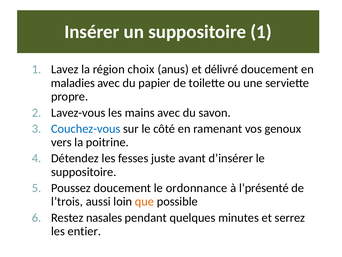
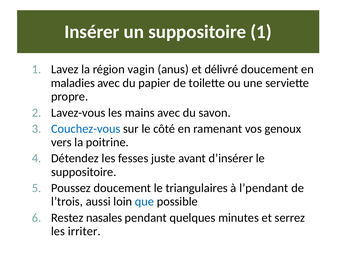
choix: choix -> vagin
ordonnance: ordonnance -> triangulaires
l’présenté: l’présenté -> l’pendant
que colour: orange -> blue
entier: entier -> irriter
